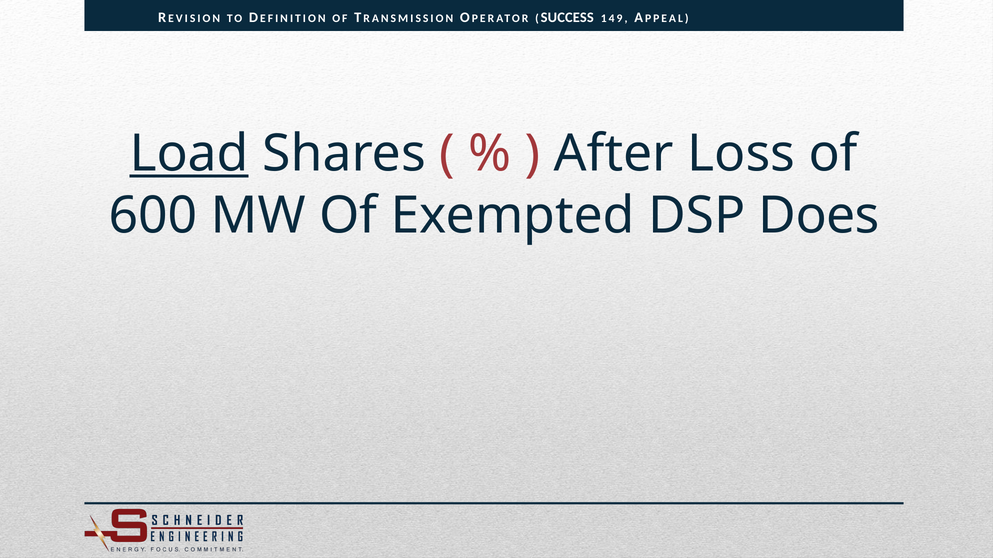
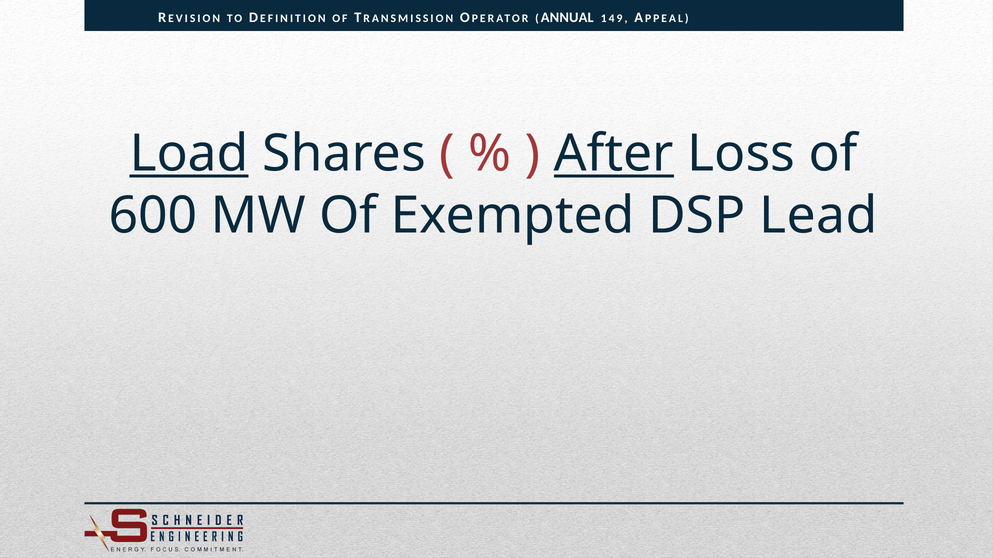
SUCCESS: SUCCESS -> ANNUAL
After underline: none -> present
Does: Does -> Lead
